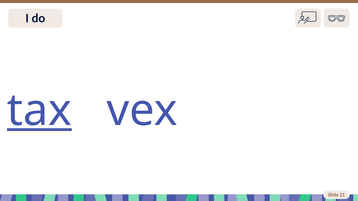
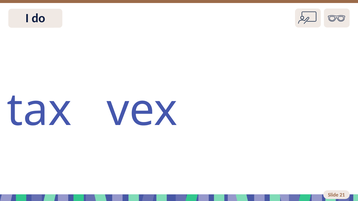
tax underline: present -> none
